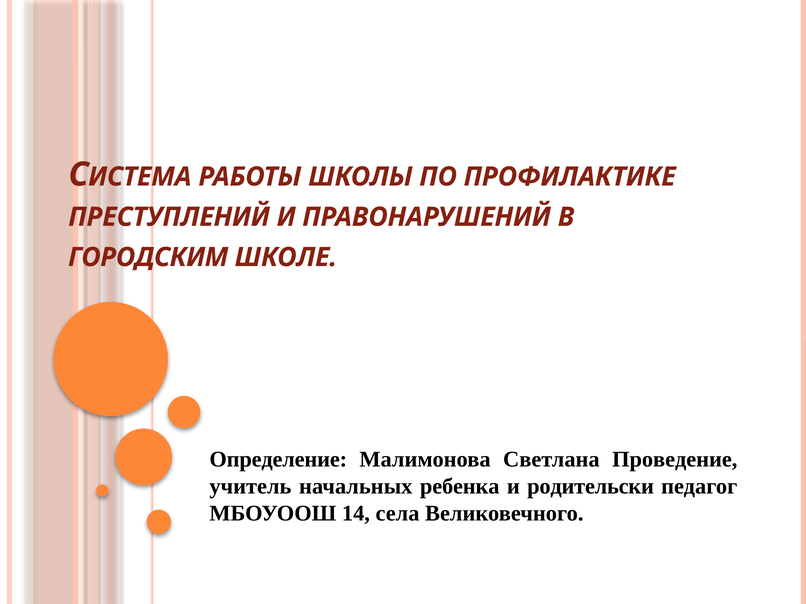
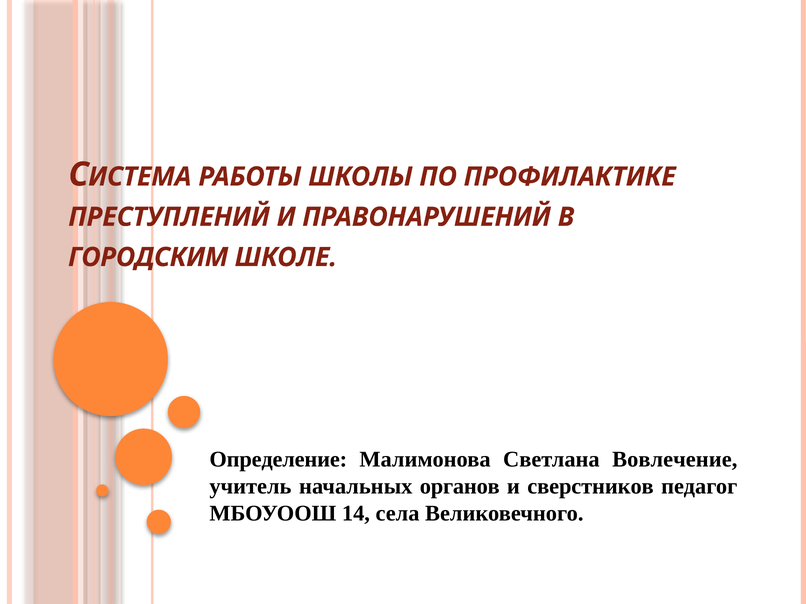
Проведение: Проведение -> Вовлечение
ребенка: ребенка -> органов
родительски: родительски -> сверстников
